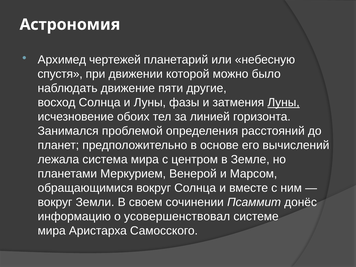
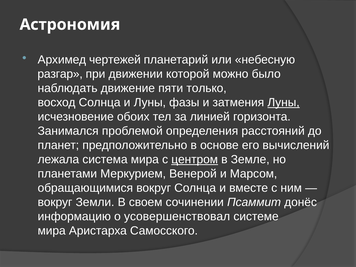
спустя: спустя -> разгар
другие: другие -> только
центром underline: none -> present
